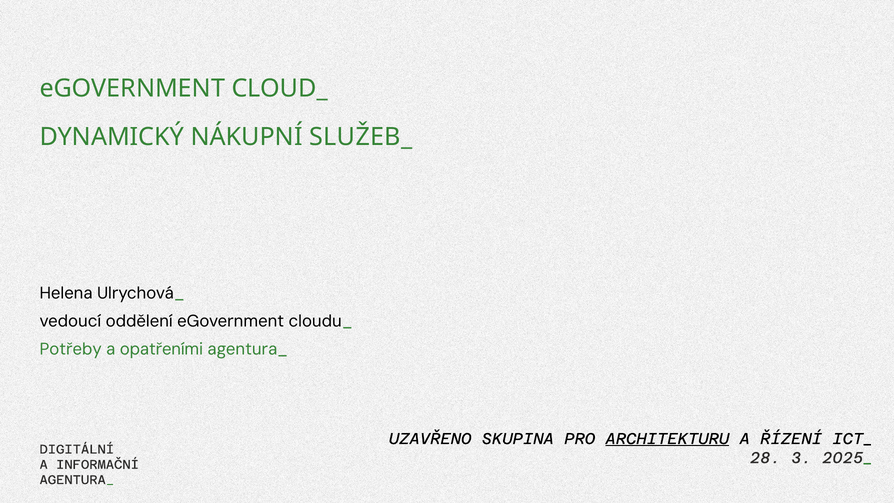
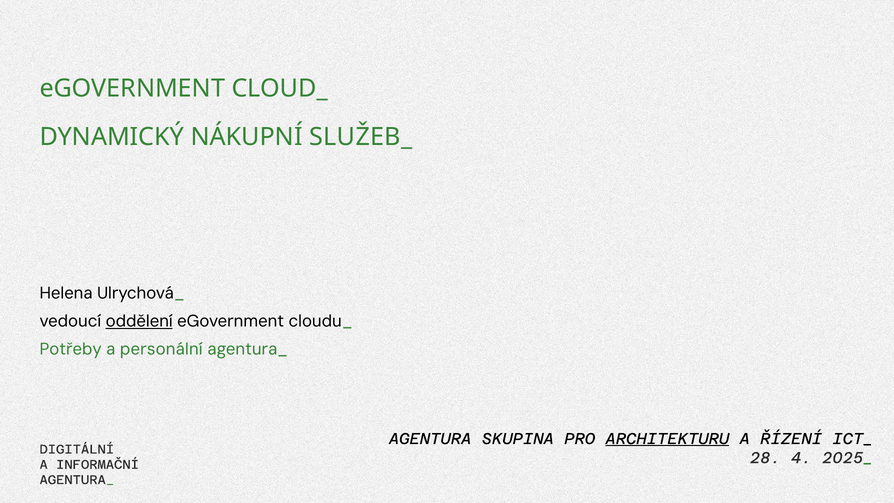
oddělení underline: none -> present
opatřeními: opatřeními -> personální
UZAVŘENO: UZAVŘENO -> AGENTURA
3: 3 -> 4
